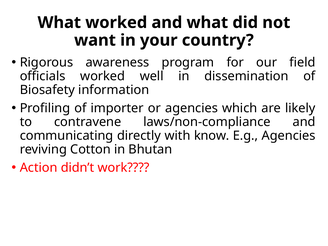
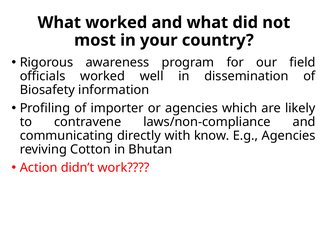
want: want -> most
